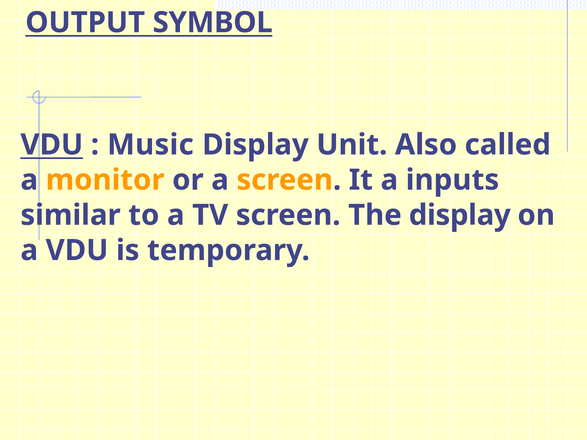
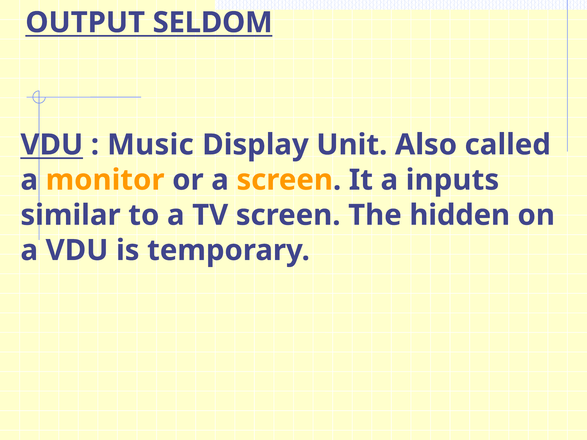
SYMBOL: SYMBOL -> SELDOM
The display: display -> hidden
